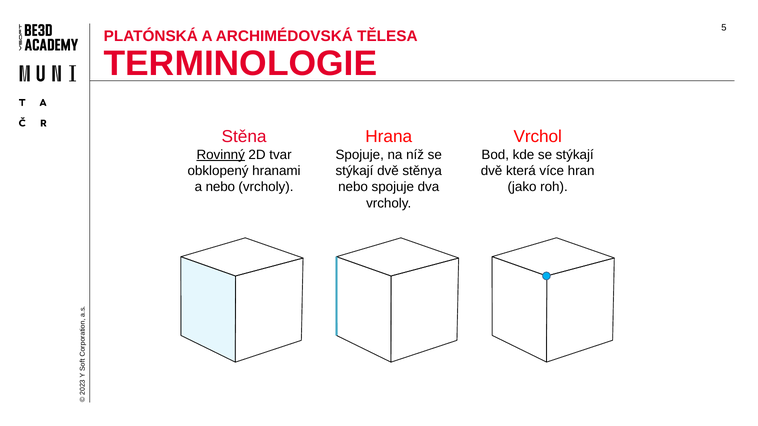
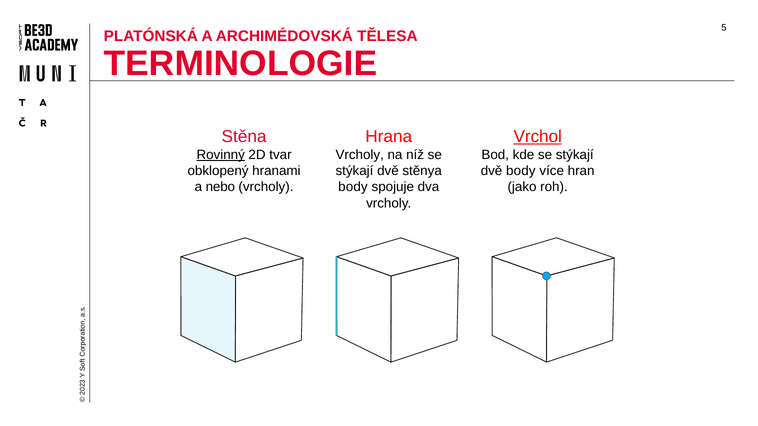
Vrchol underline: none -> present
Spojuje at (360, 155): Spojuje -> Vrcholy
dvě která: která -> body
nebo at (353, 187): nebo -> body
